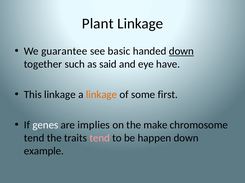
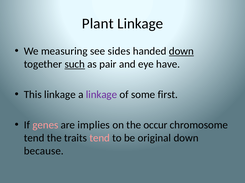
guarantee: guarantee -> measuring
basic: basic -> sides
such underline: none -> present
said: said -> pair
linkage at (101, 95) colour: orange -> purple
genes colour: white -> pink
make: make -> occur
happen: happen -> original
example: example -> because
